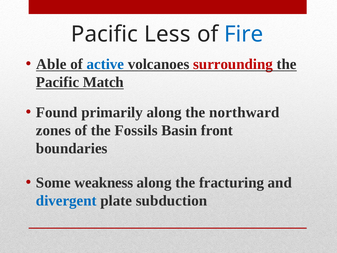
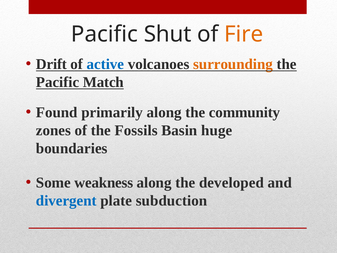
Less: Less -> Shut
Fire colour: blue -> orange
Able: Able -> Drift
surrounding colour: red -> orange
northward: northward -> community
front: front -> huge
fracturing: fracturing -> developed
